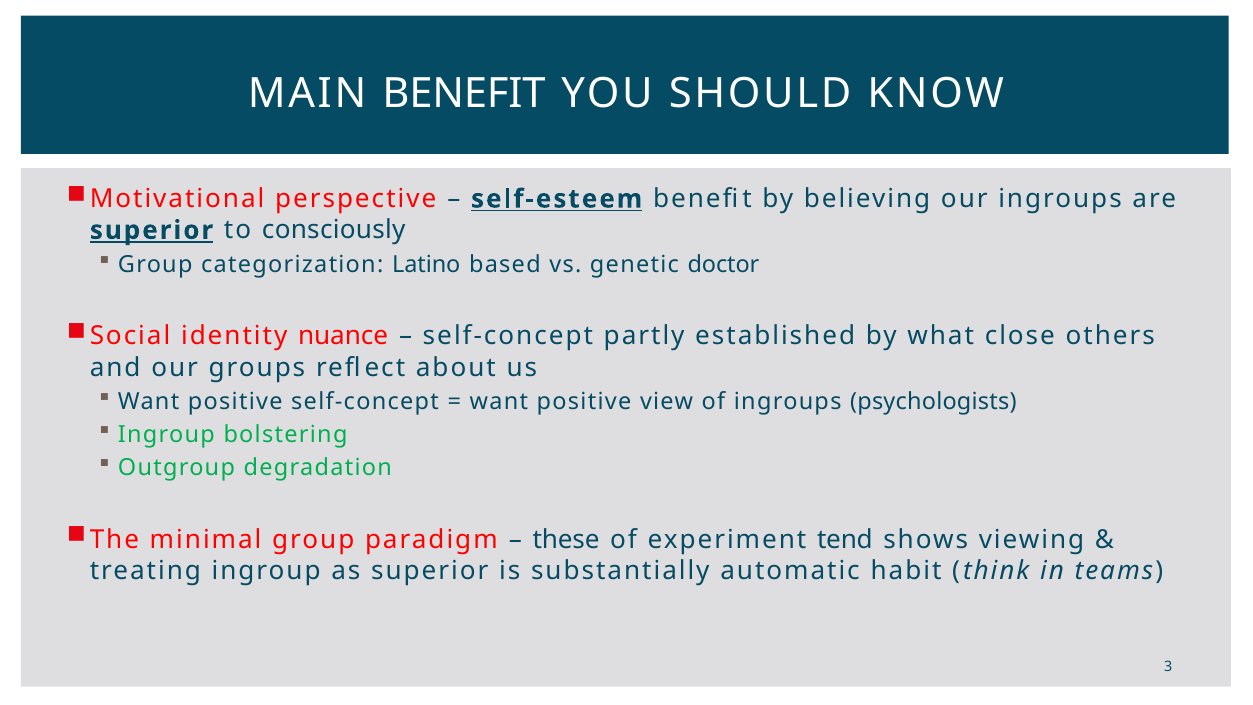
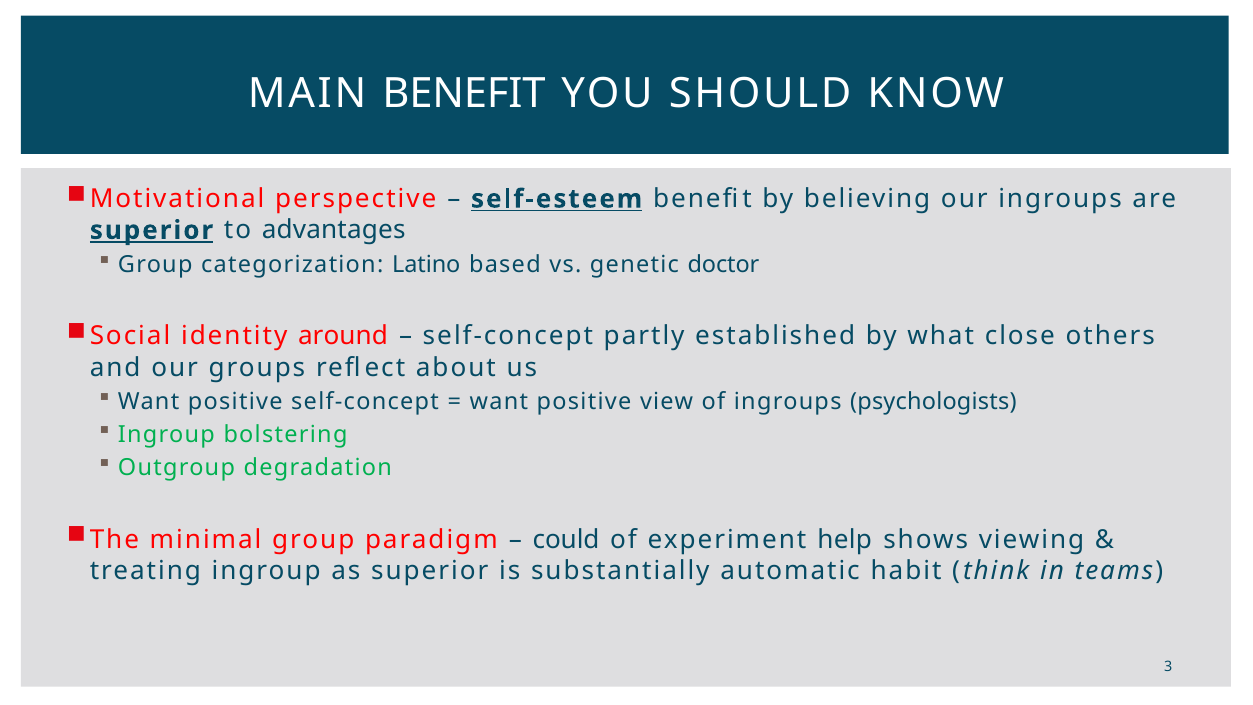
consciously: consciously -> advantages
nuance: nuance -> around
these: these -> could
tend: tend -> help
